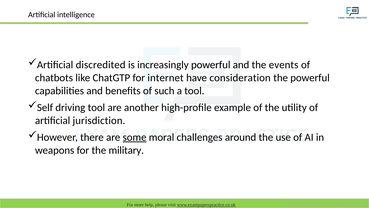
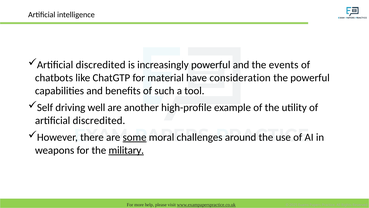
internet: internet -> material
driving tool: tool -> well
jurisdiction at (99, 120): jurisdiction -> discredited
military underline: none -> present
